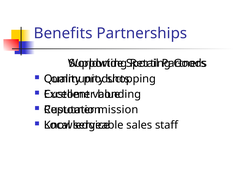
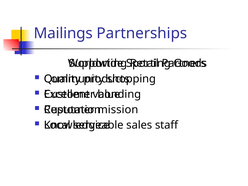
Benefits: Benefits -> Mailings
